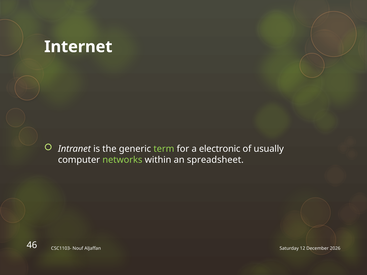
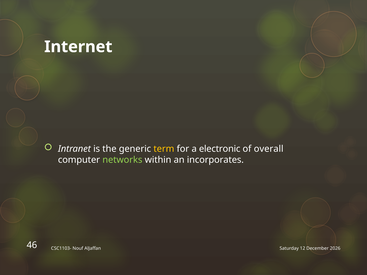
term colour: light green -> yellow
usually: usually -> overall
spreadsheet: spreadsheet -> incorporates
